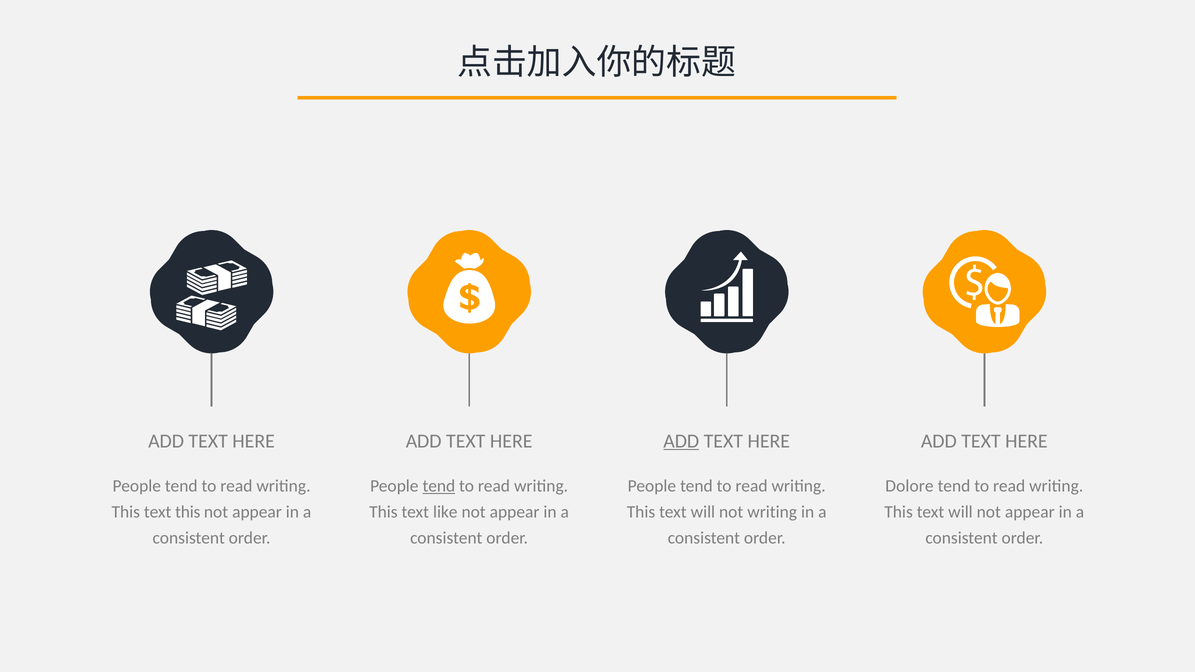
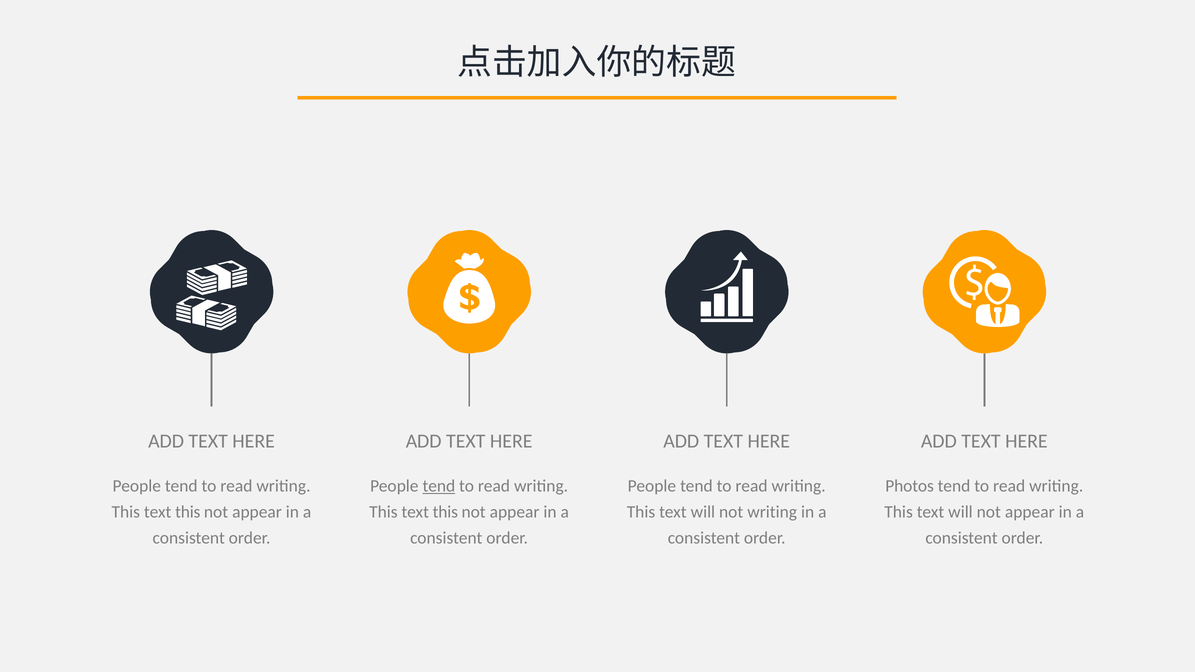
ADD at (681, 441) underline: present -> none
Dolore: Dolore -> Photos
like at (445, 512): like -> this
